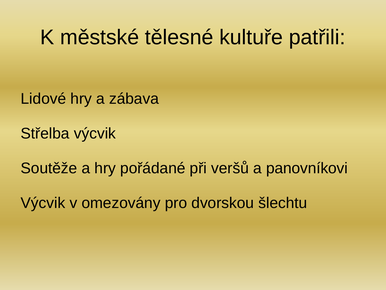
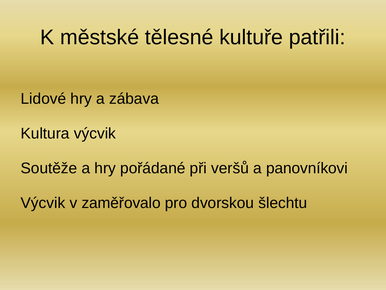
Střelba: Střelba -> Kultura
omezovány: omezovány -> zaměřovalo
